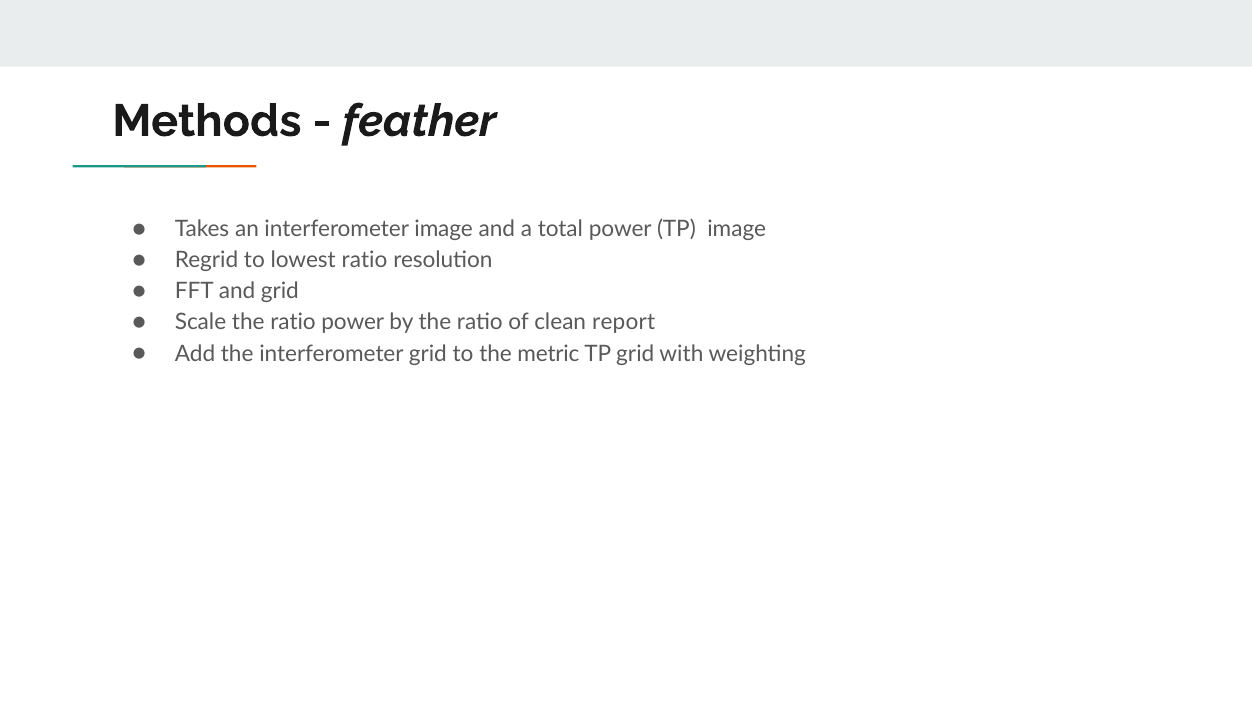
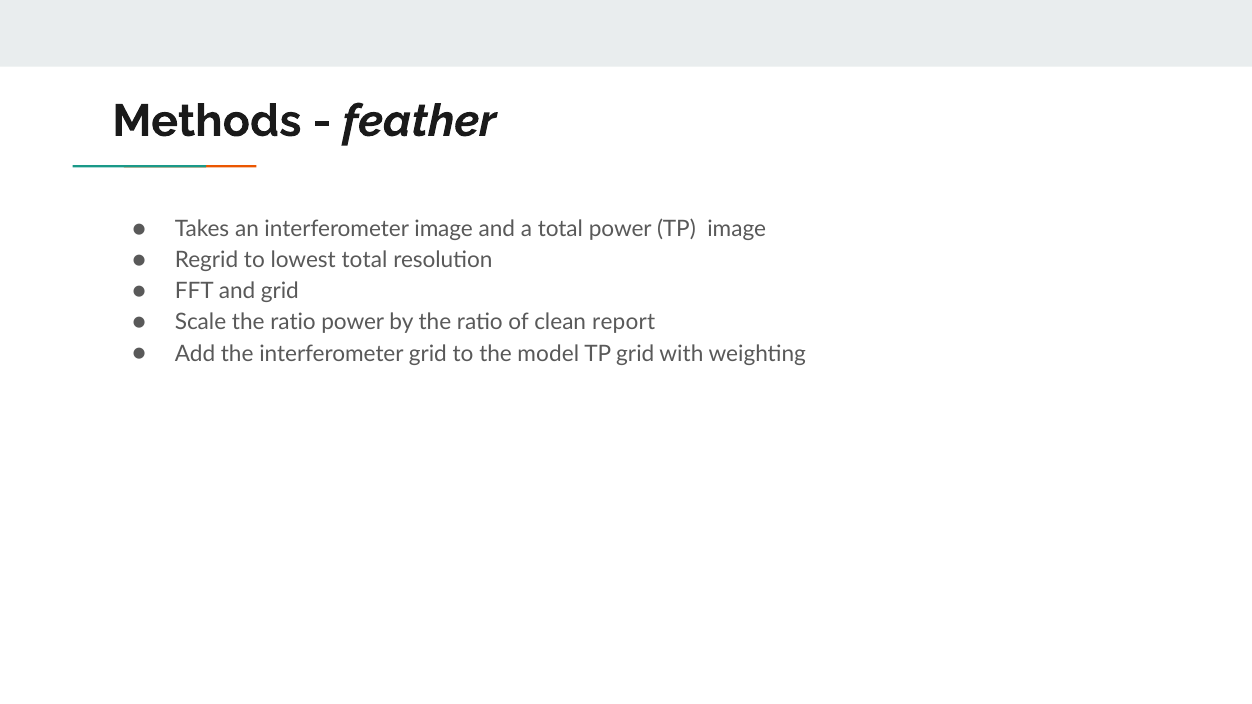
lowest ratio: ratio -> total
metric: metric -> model
